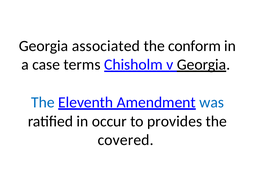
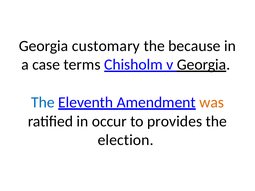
associated: associated -> customary
conform: conform -> because
was colour: blue -> orange
covered: covered -> election
